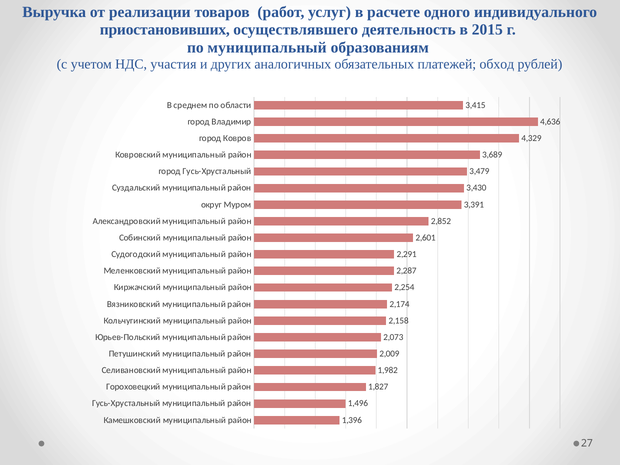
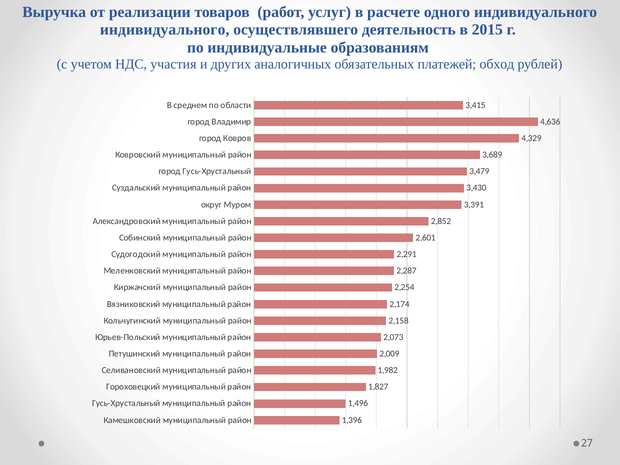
приостановивших at (165, 30): приостановивших -> индивидуального
по муниципальный: муниципальный -> индивидуальные
